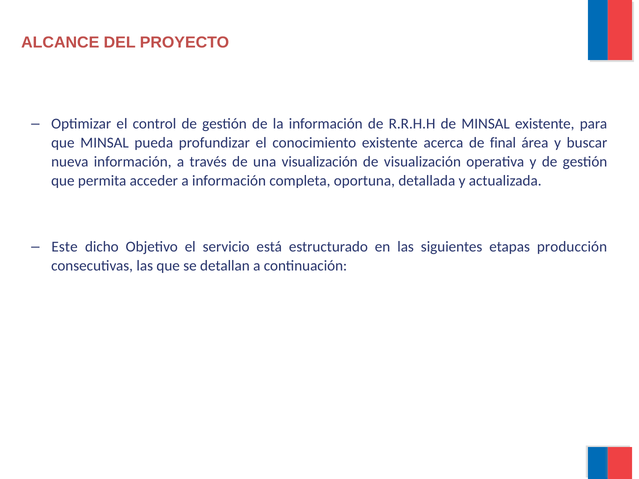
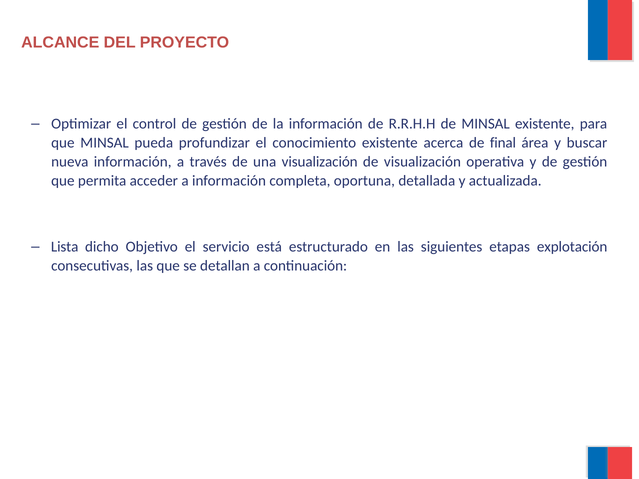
Este: Este -> Lista
producción: producción -> explotación
